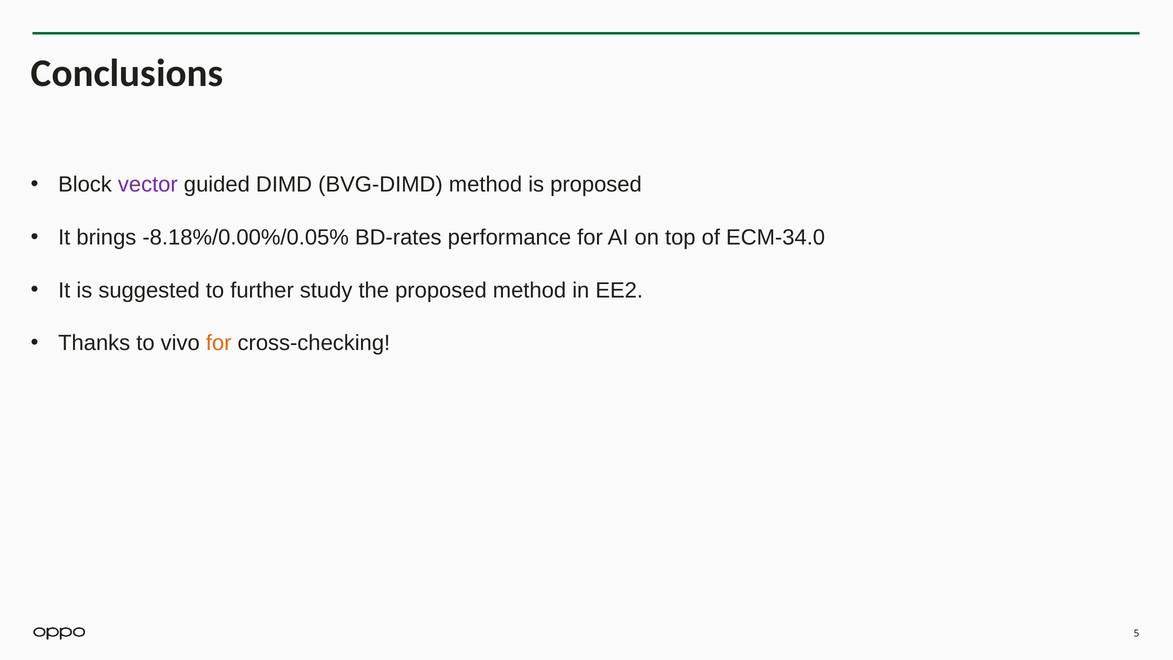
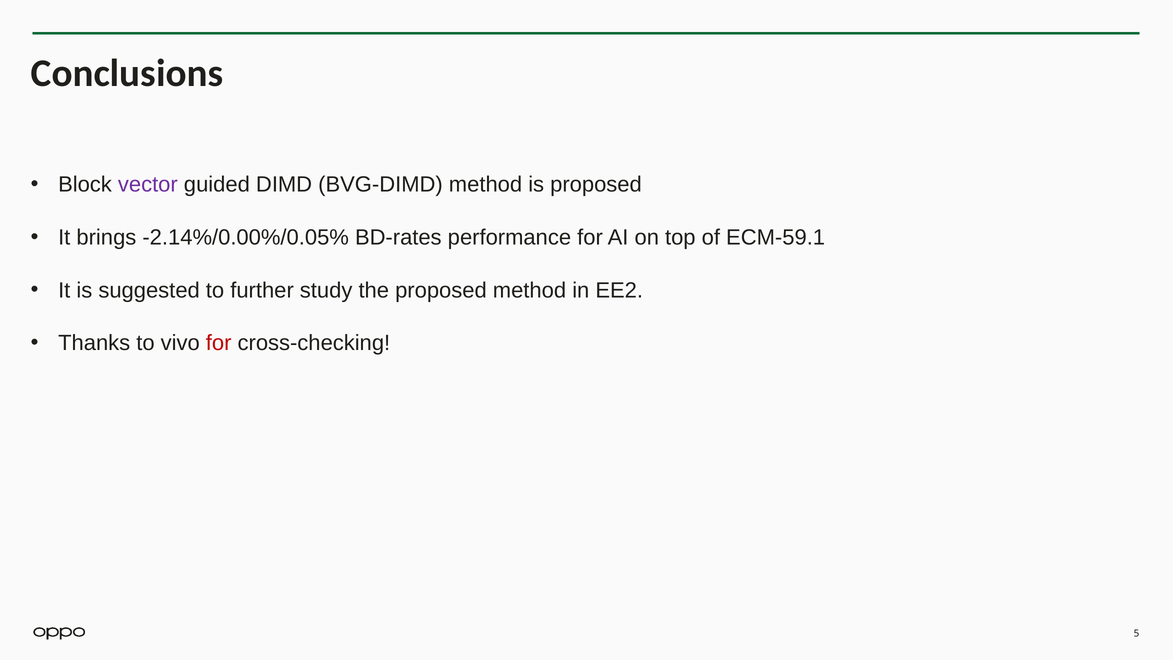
-8.18%/0.00%/0.05%: -8.18%/0.00%/0.05% -> -2.14%/0.00%/0.05%
ECM-34.0: ECM-34.0 -> ECM-59.1
for at (219, 343) colour: orange -> red
